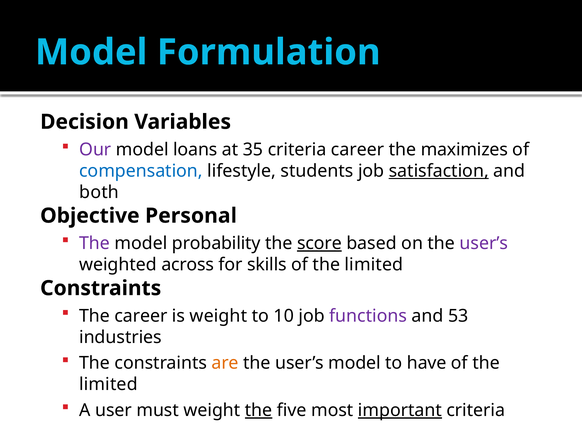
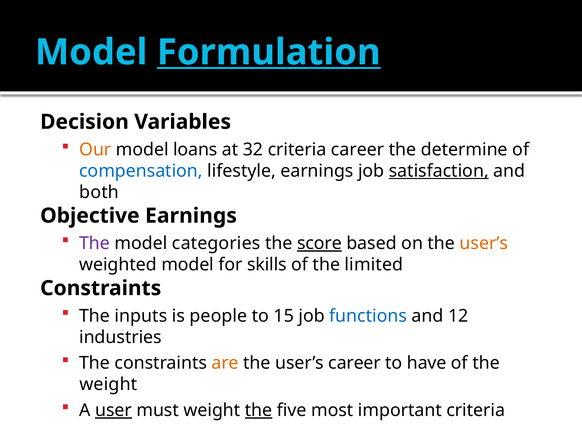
Formulation underline: none -> present
Our colour: purple -> orange
35: 35 -> 32
maximizes: maximizes -> determine
lifestyle students: students -> earnings
Objective Personal: Personal -> Earnings
probability: probability -> categories
user’s at (484, 243) colour: purple -> orange
weighted across: across -> model
The career: career -> inputs
is weight: weight -> people
10: 10 -> 15
functions colour: purple -> blue
53: 53 -> 12
user’s model: model -> career
limited at (108, 384): limited -> weight
user underline: none -> present
important underline: present -> none
